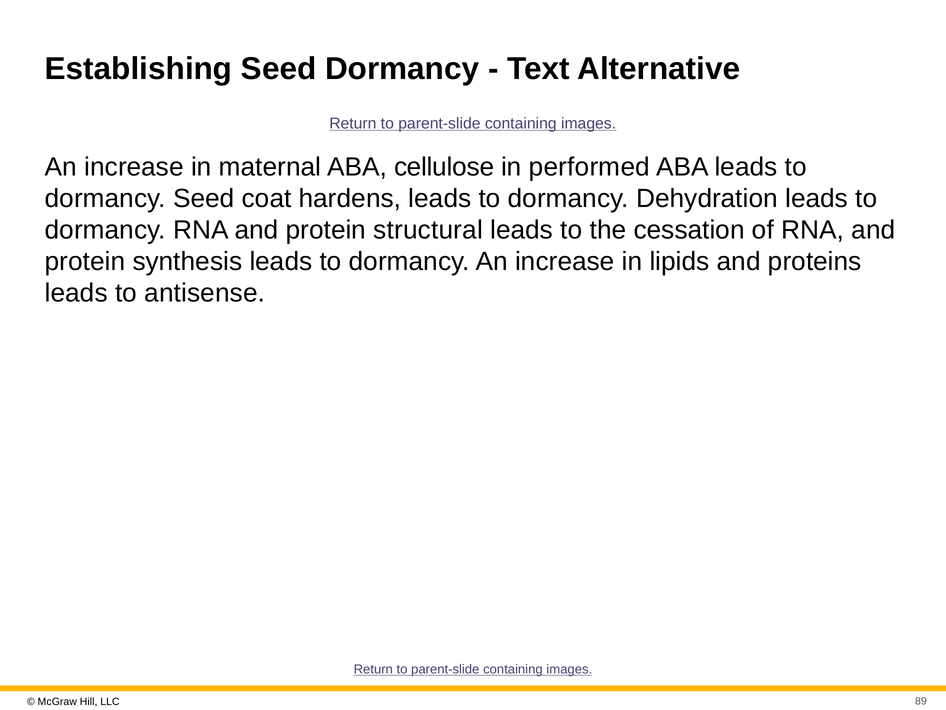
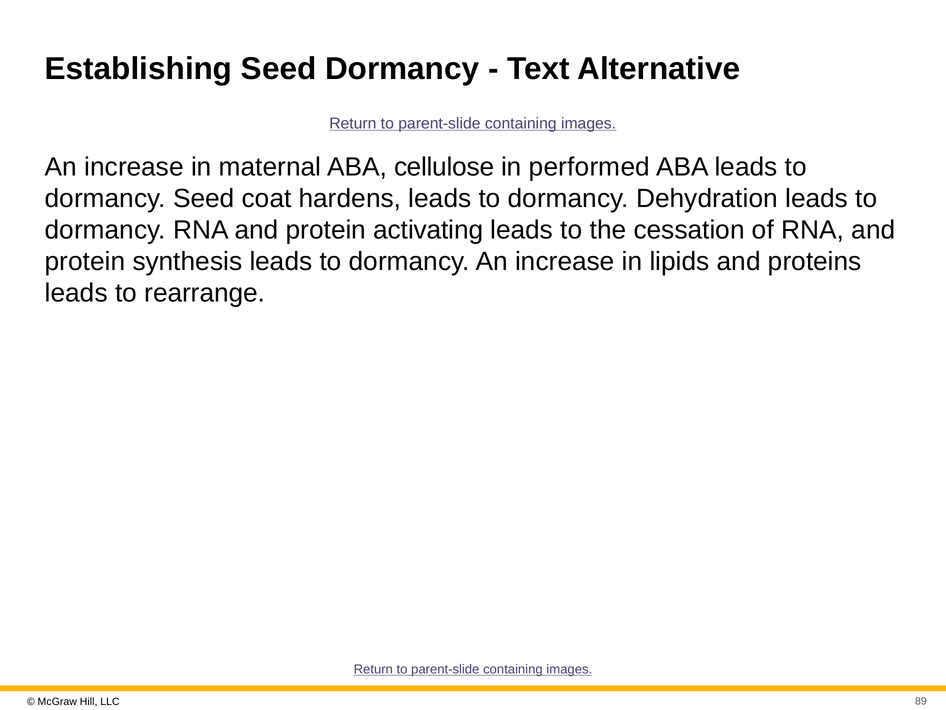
structural: structural -> activating
antisense: antisense -> rearrange
